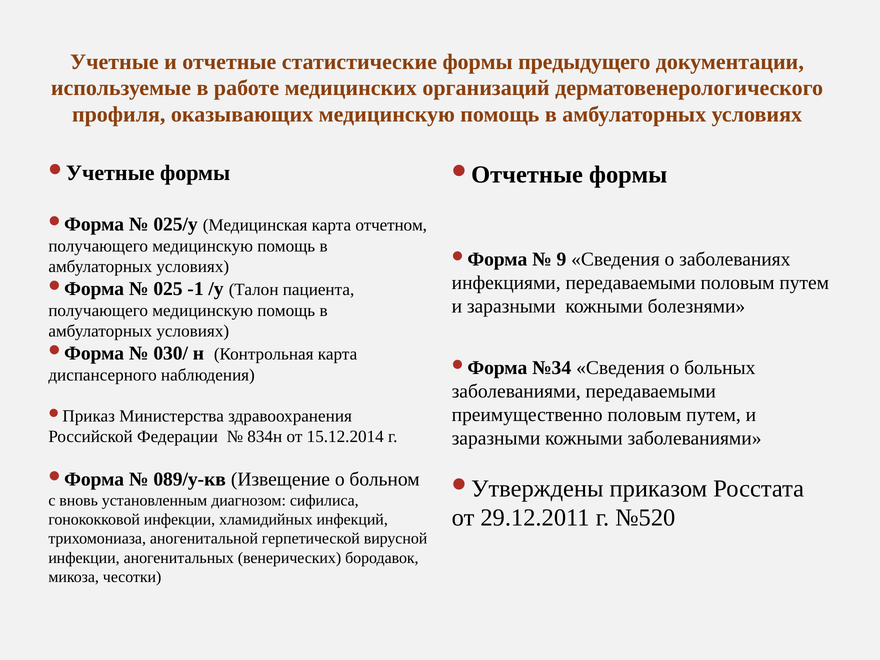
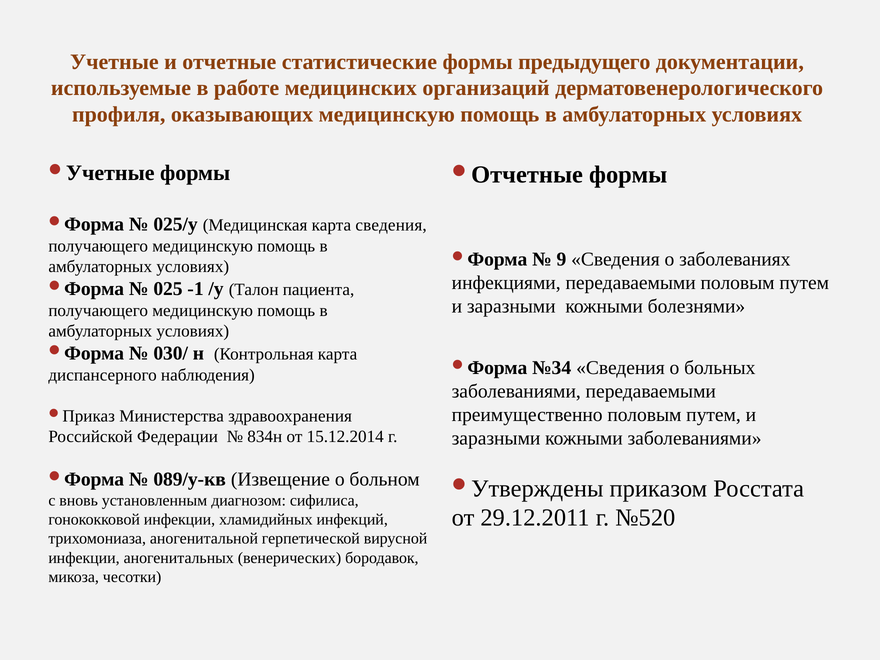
карта отчетном: отчетном -> сведения
